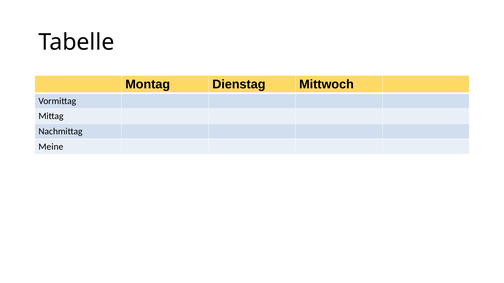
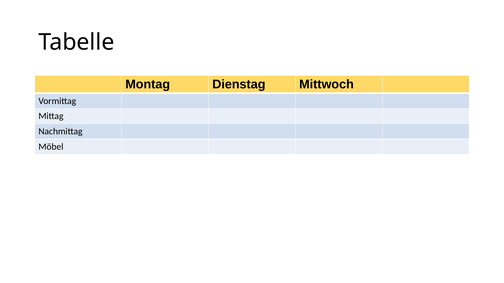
Meine: Meine -> Möbel
